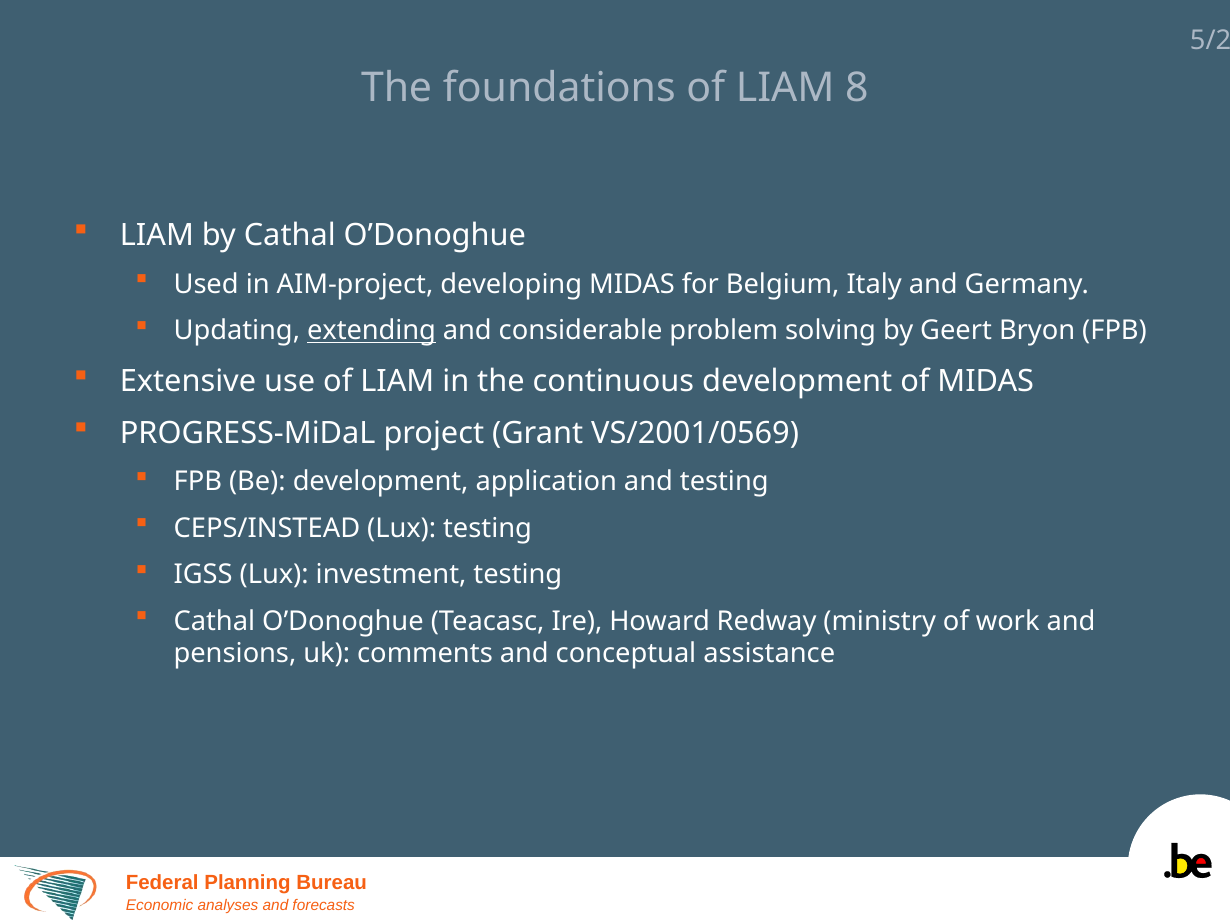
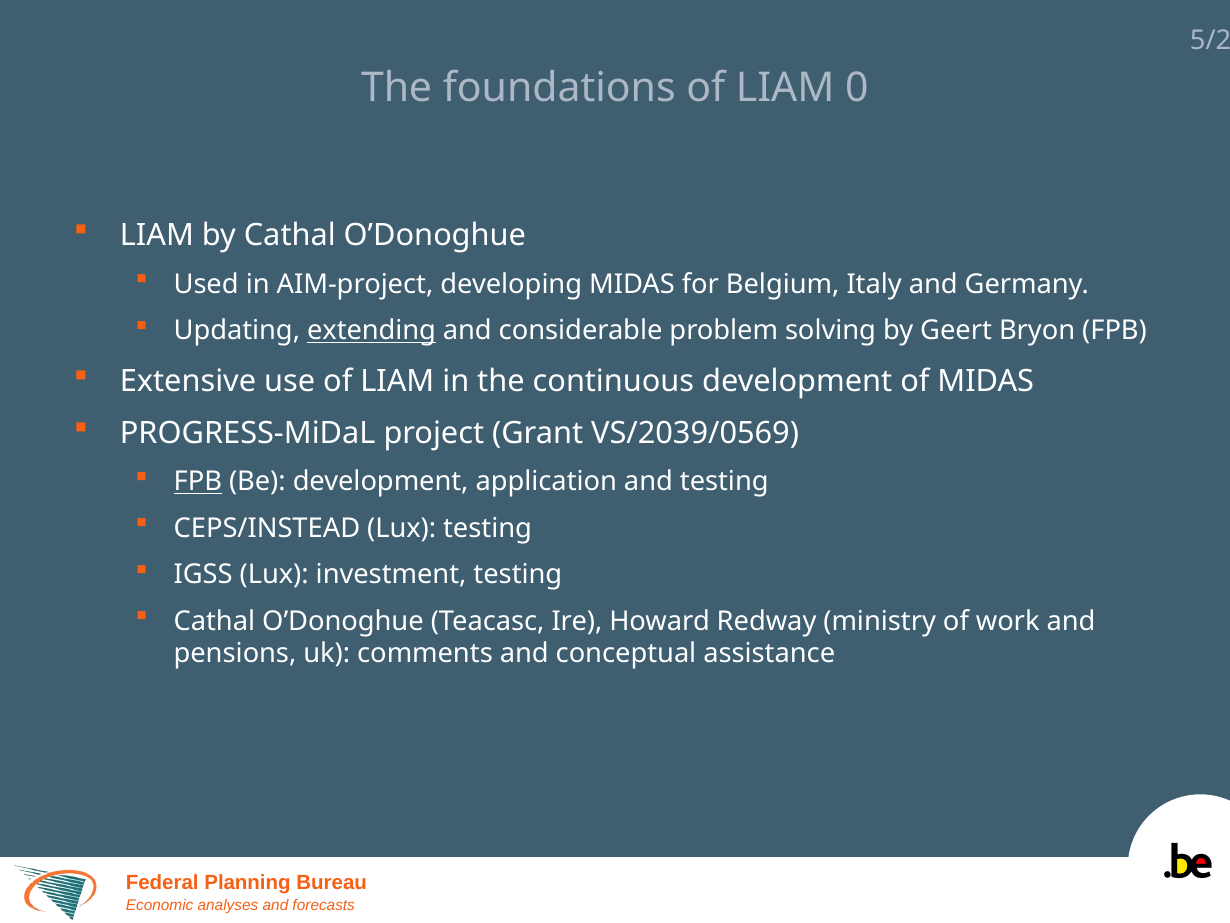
8: 8 -> 0
VS/2001/0569: VS/2001/0569 -> VS/2039/0569
FPB at (198, 481) underline: none -> present
